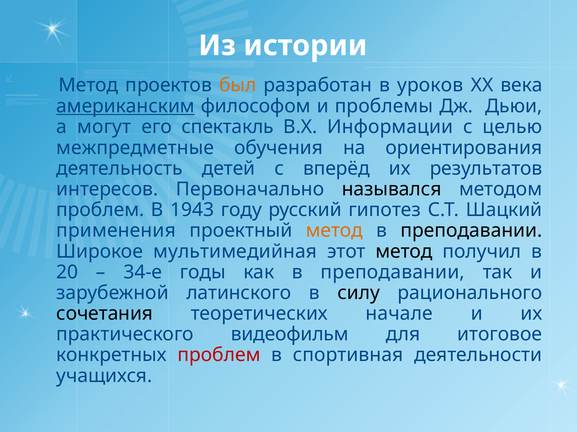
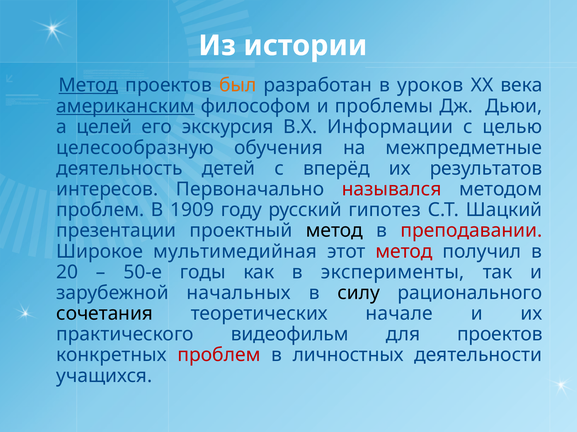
Метод at (88, 85) underline: none -> present
могут: могут -> целей
спектакль: спектакль -> экскурсия
межпредметные: межпредметные -> целесообразную
ориентирования: ориентирования -> межпредметные
назывался colour: black -> red
1943: 1943 -> 1909
применения: применения -> презентации
метод at (334, 231) colour: orange -> black
преподавании at (471, 231) colour: black -> red
метод at (404, 252) colour: black -> red
34-е: 34-е -> 50-е
как в преподавании: преподавании -> эксперименты
латинского: латинского -> начальных
для итоговое: итоговое -> проектов
спортивная: спортивная -> личностных
